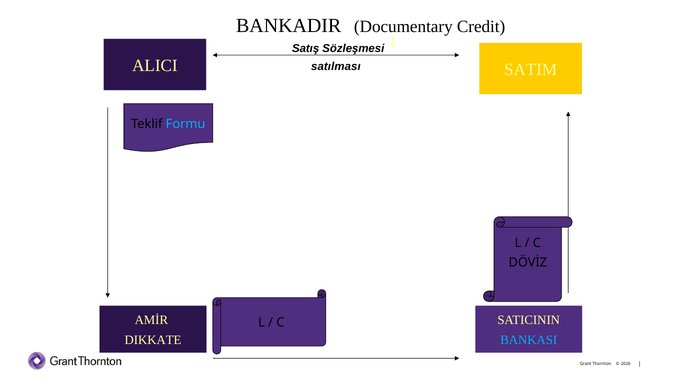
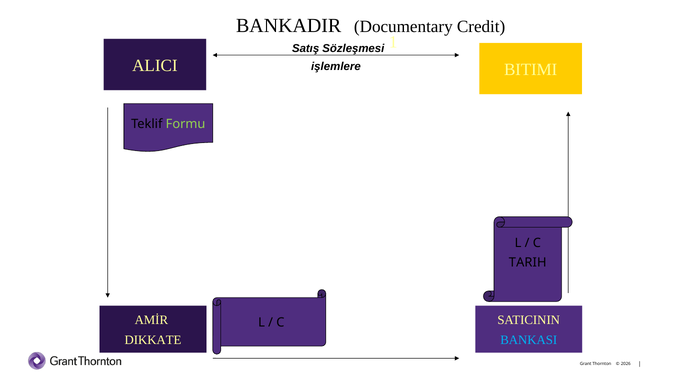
SATIM: SATIM -> BITIMI
satılması: satılması -> işlemlere
Formu colour: light blue -> light green
DÖVİZ: DÖVİZ -> TARIH
